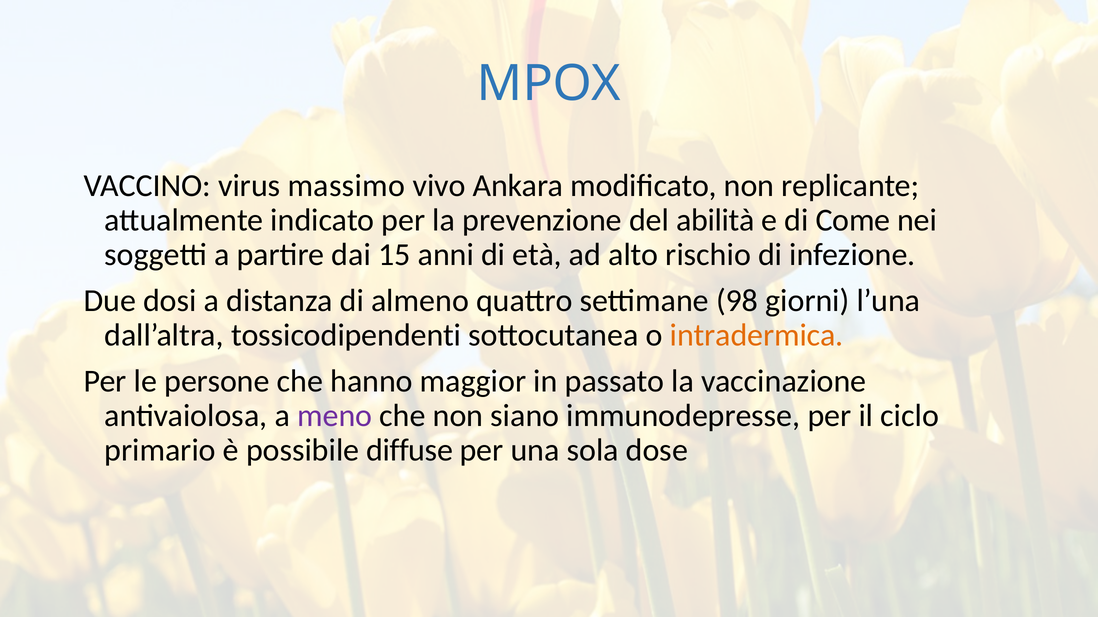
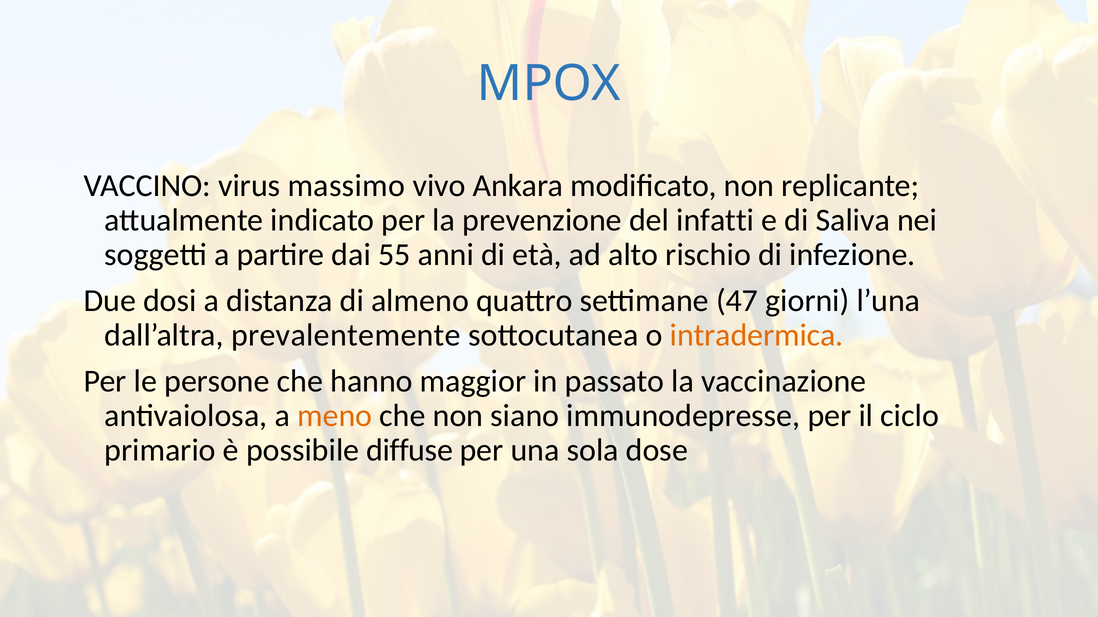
abilità: abilità -> infatti
Come: Come -> Saliva
15: 15 -> 55
98: 98 -> 47
tossicodipendenti: tossicodipendenti -> prevalentemente
meno colour: purple -> orange
